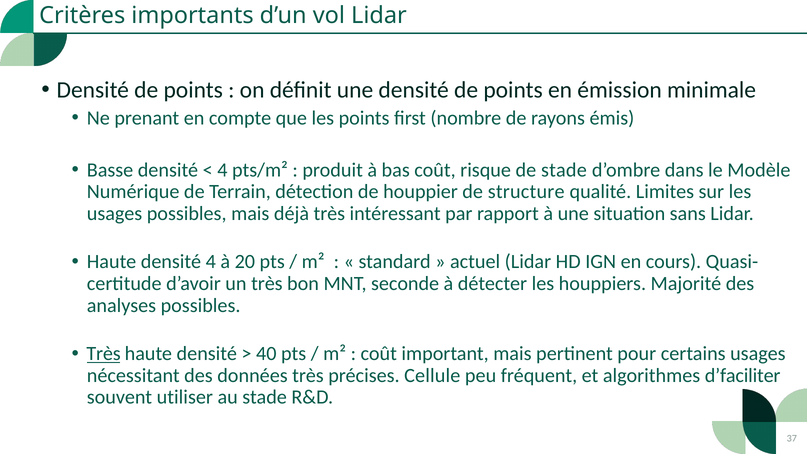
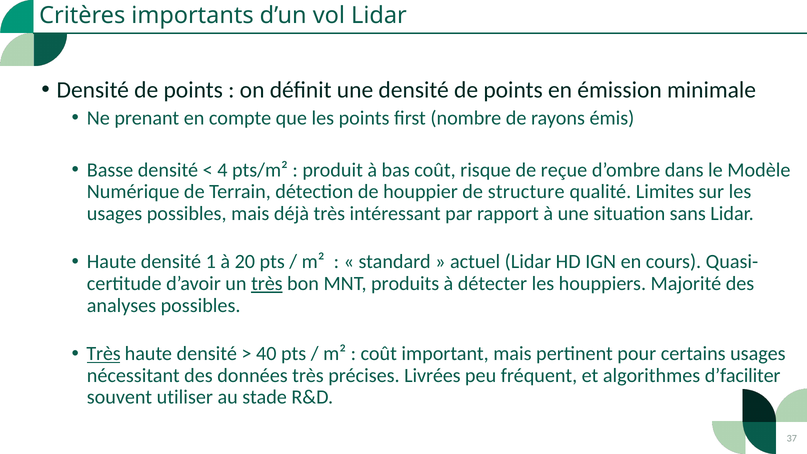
de stade: stade -> reçue
densité 4: 4 -> 1
très at (267, 284) underline: none -> present
seconde: seconde -> produits
Cellule: Cellule -> Livrées
